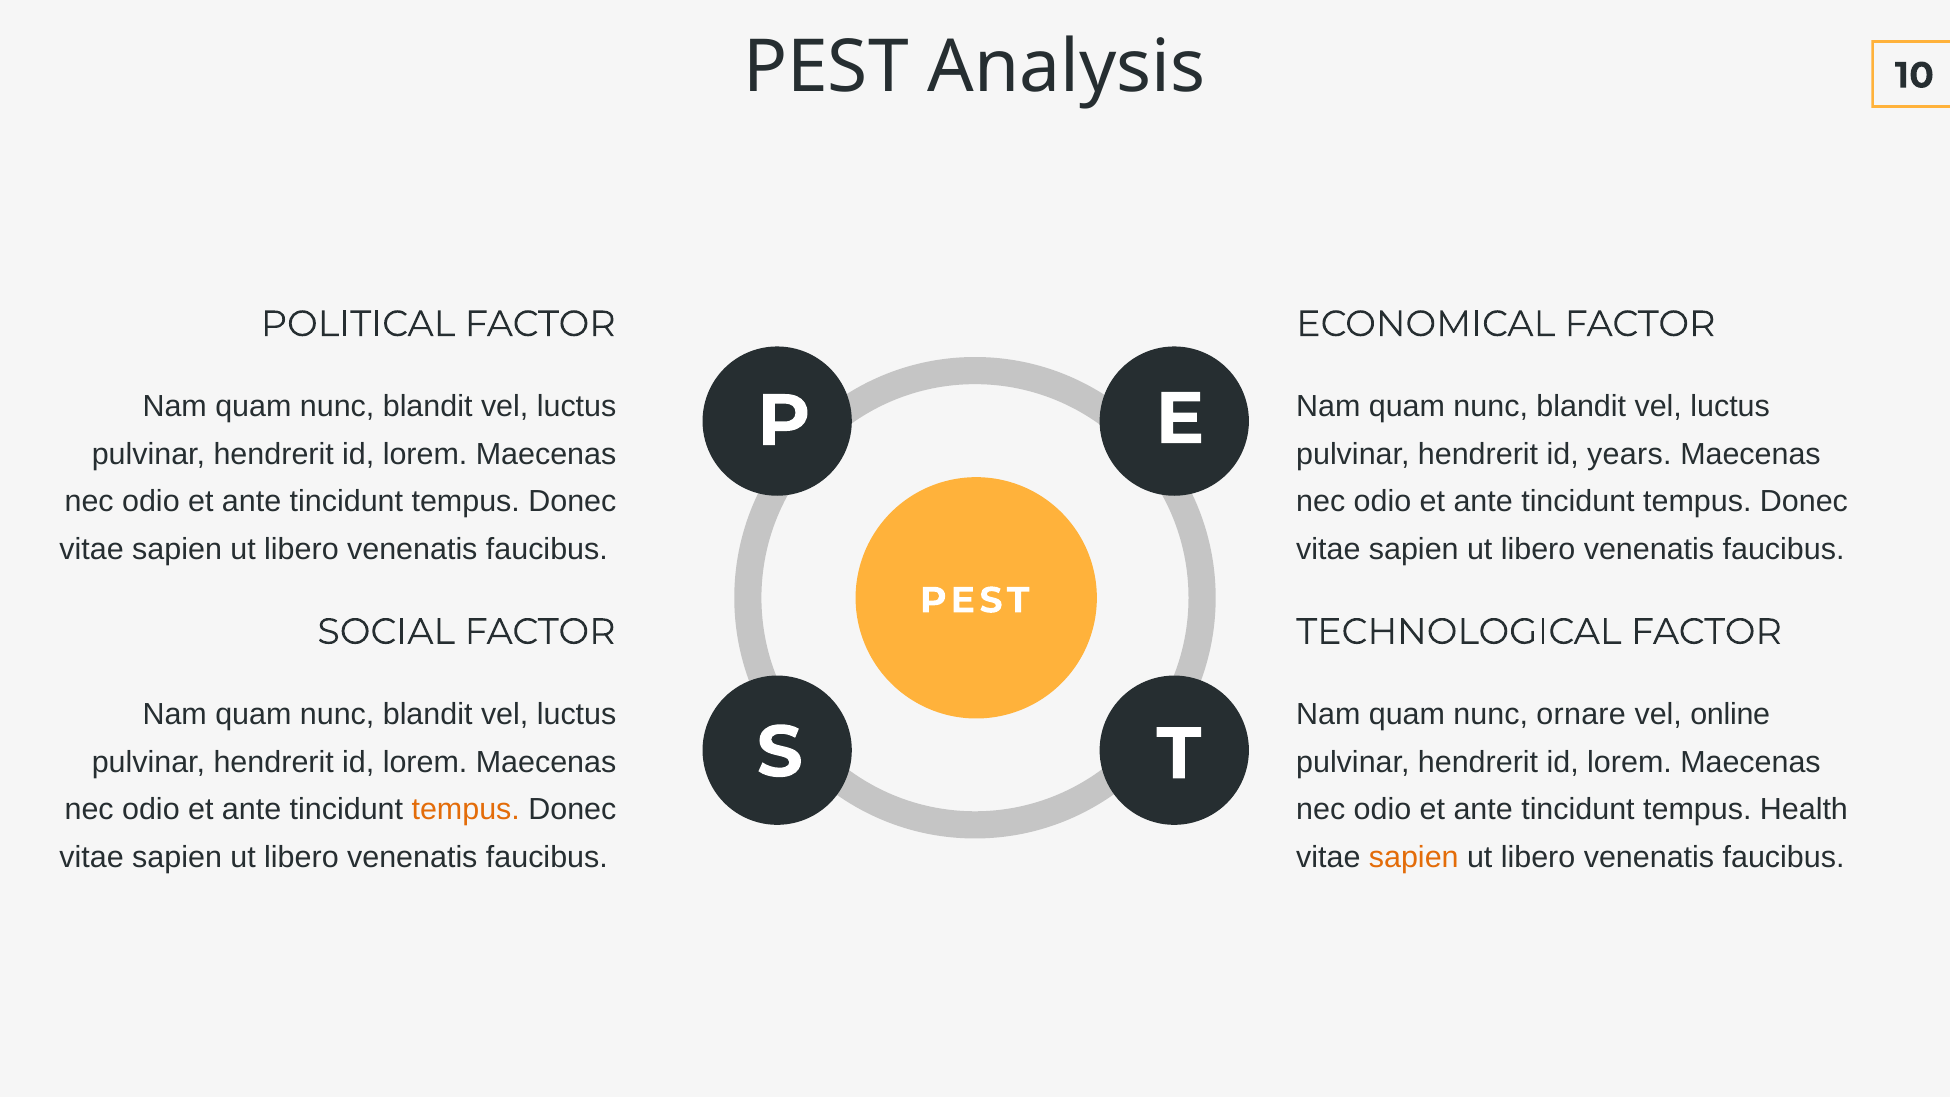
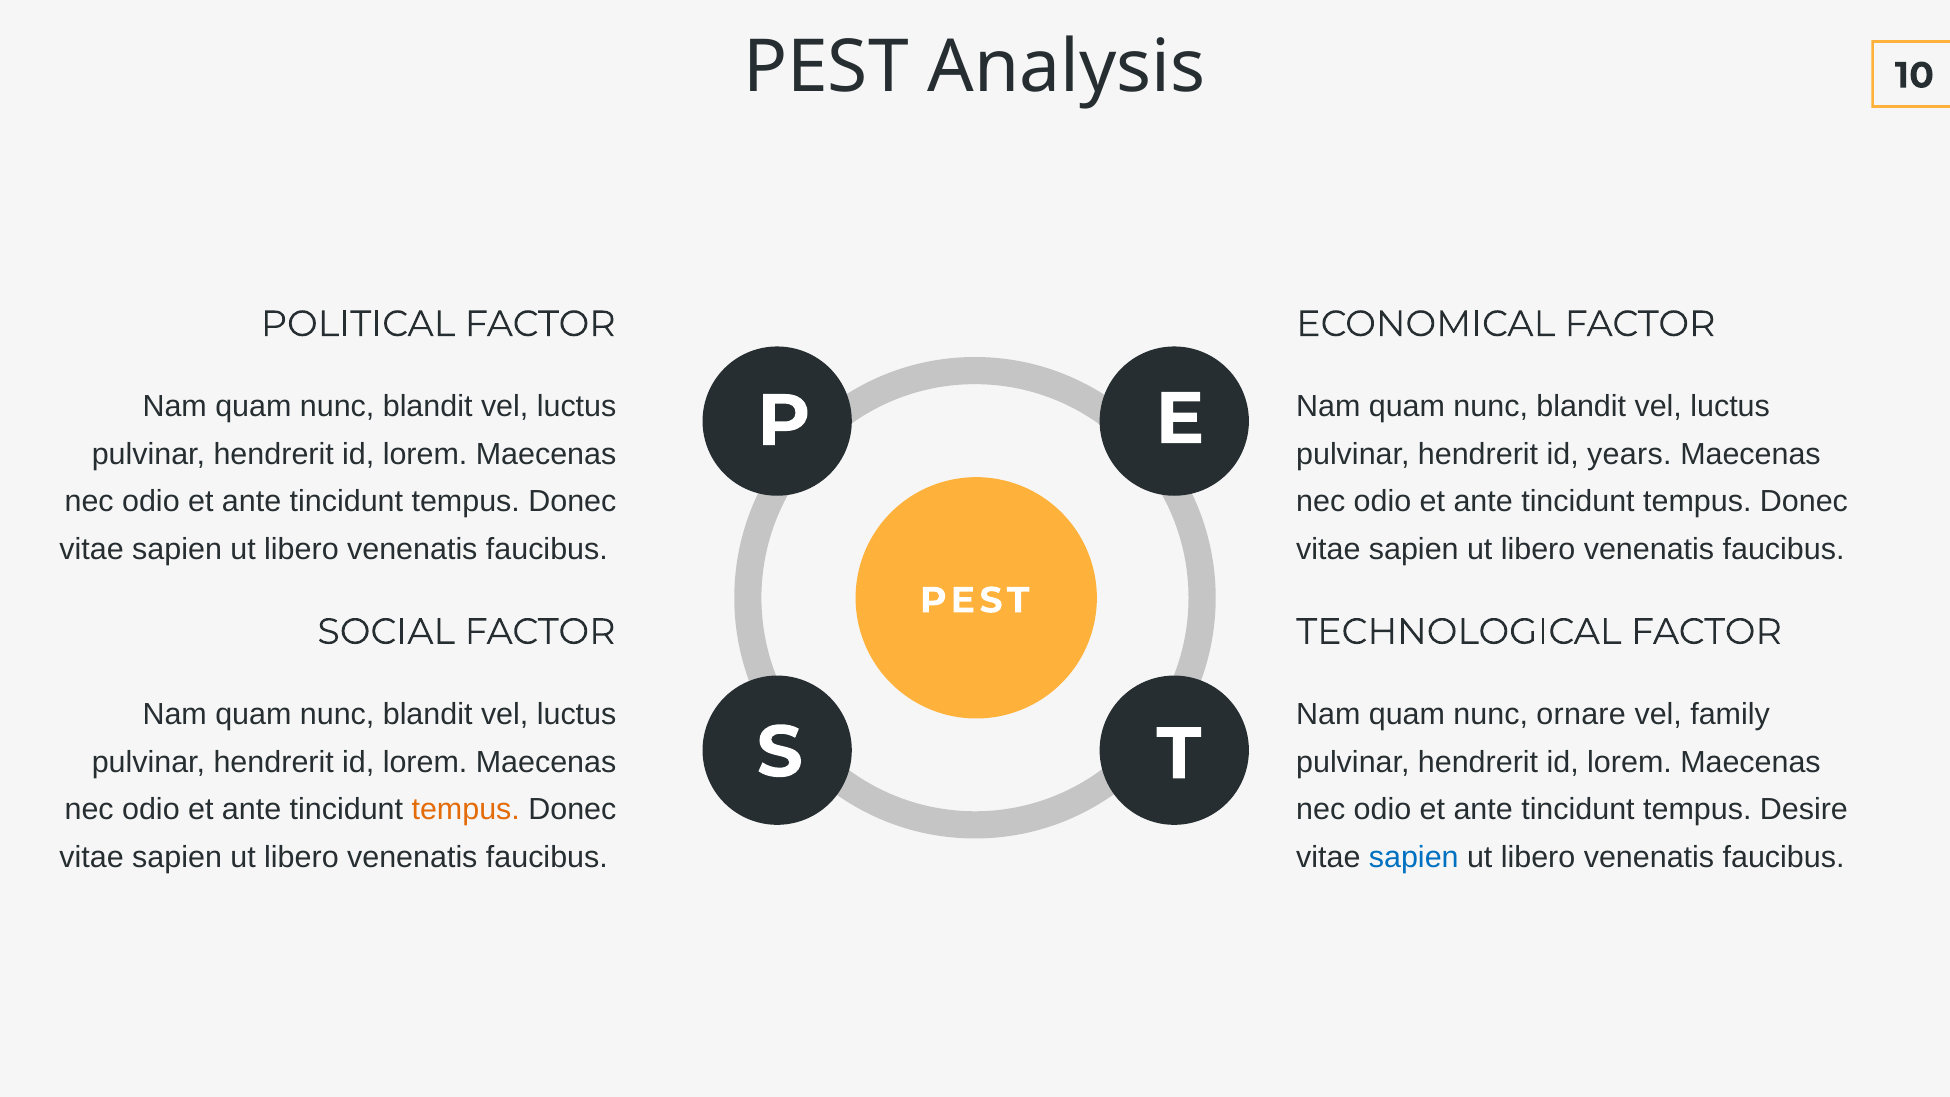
online: online -> family
Health: Health -> Desire
sapien at (1414, 857) colour: orange -> blue
